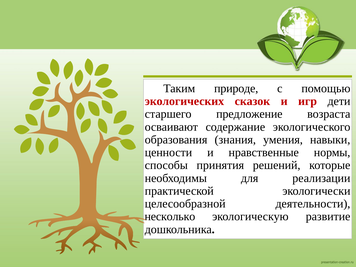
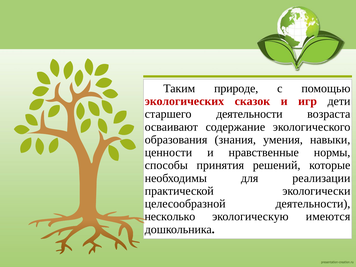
старшего предложение: предложение -> деятельности
развитие: развитие -> имеются
